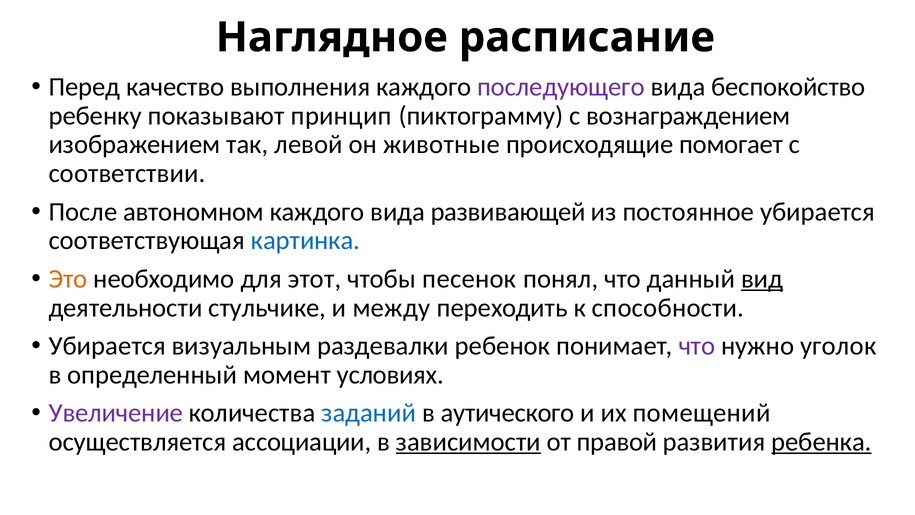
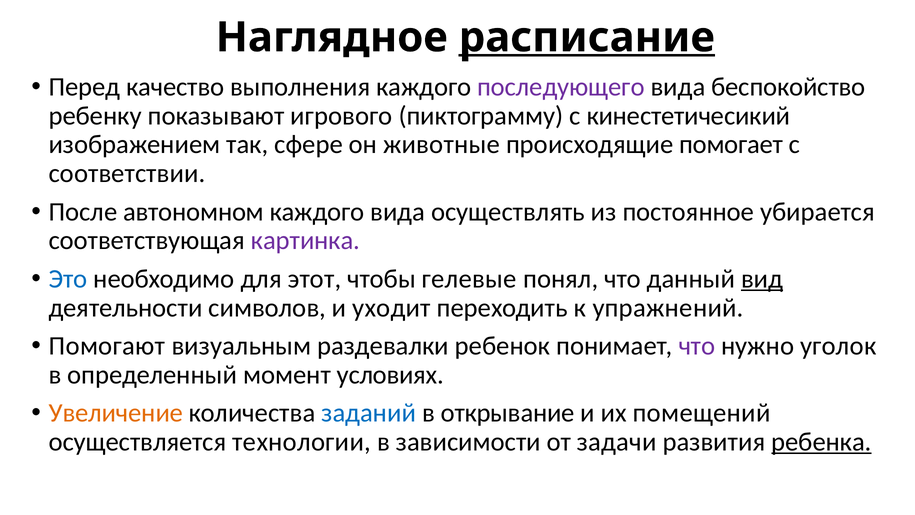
расписание underline: none -> present
принцип: принцип -> игрового
вознаграждением: вознаграждением -> кинестетичесикий
левой: левой -> сфере
развивающей: развивающей -> осуществлять
картинка colour: blue -> purple
Это colour: orange -> blue
песенок: песенок -> гелевые
стульчике: стульчике -> символов
между: между -> уходит
способности: способности -> упражнений
Убирается at (107, 346): Убирается -> Помогают
Увеличение colour: purple -> orange
аутического: аутического -> открывание
ассоциации: ассоциации -> технологии
зависимости underline: present -> none
правой: правой -> задачи
